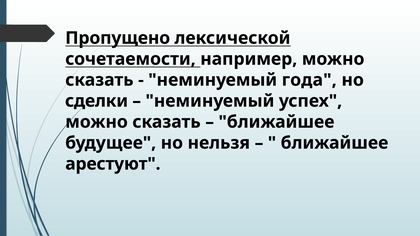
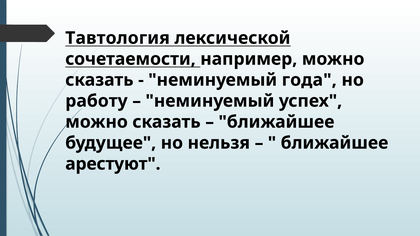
Пропущено: Пропущено -> Тавтология
сделки: сделки -> работу
